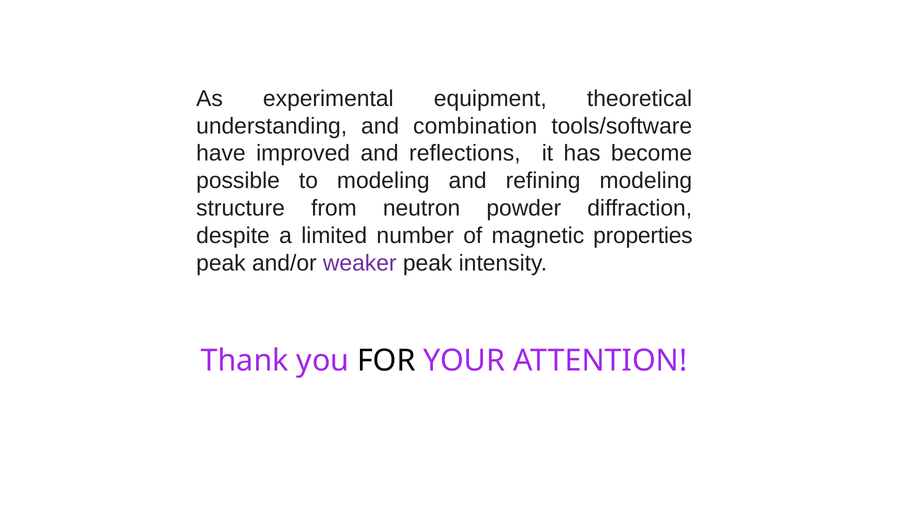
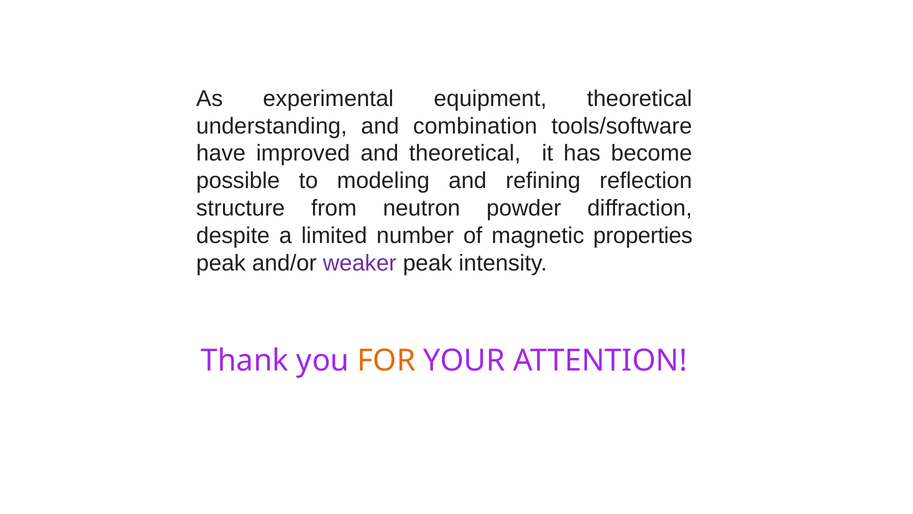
and reflections: reflections -> theoretical
refining modeling: modeling -> reflection
FOR colour: black -> orange
